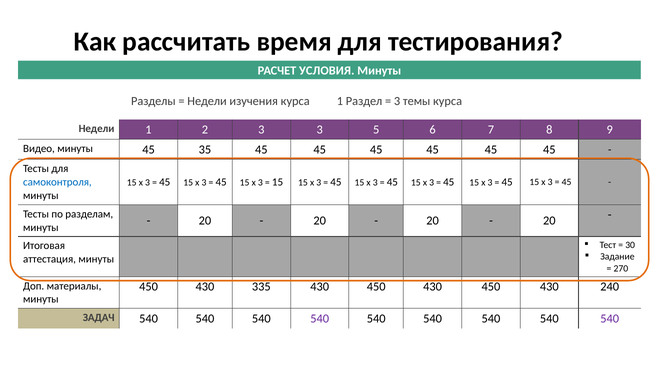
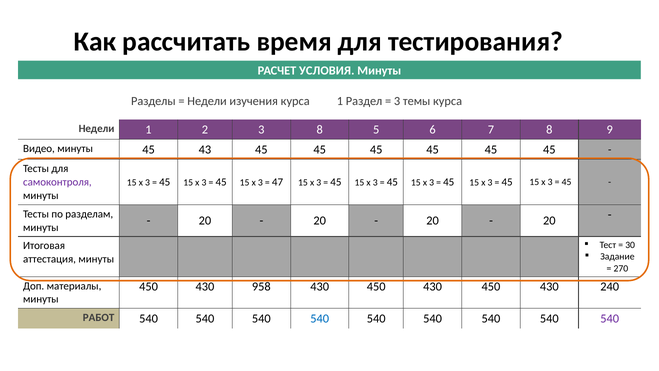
3 3: 3 -> 8
35: 35 -> 43
самоконтроля colour: blue -> purple
15 at (278, 182): 15 -> 47
335: 335 -> 958
ЗАДАЧ: ЗАДАЧ -> РАБОТ
540 at (320, 318) colour: purple -> blue
